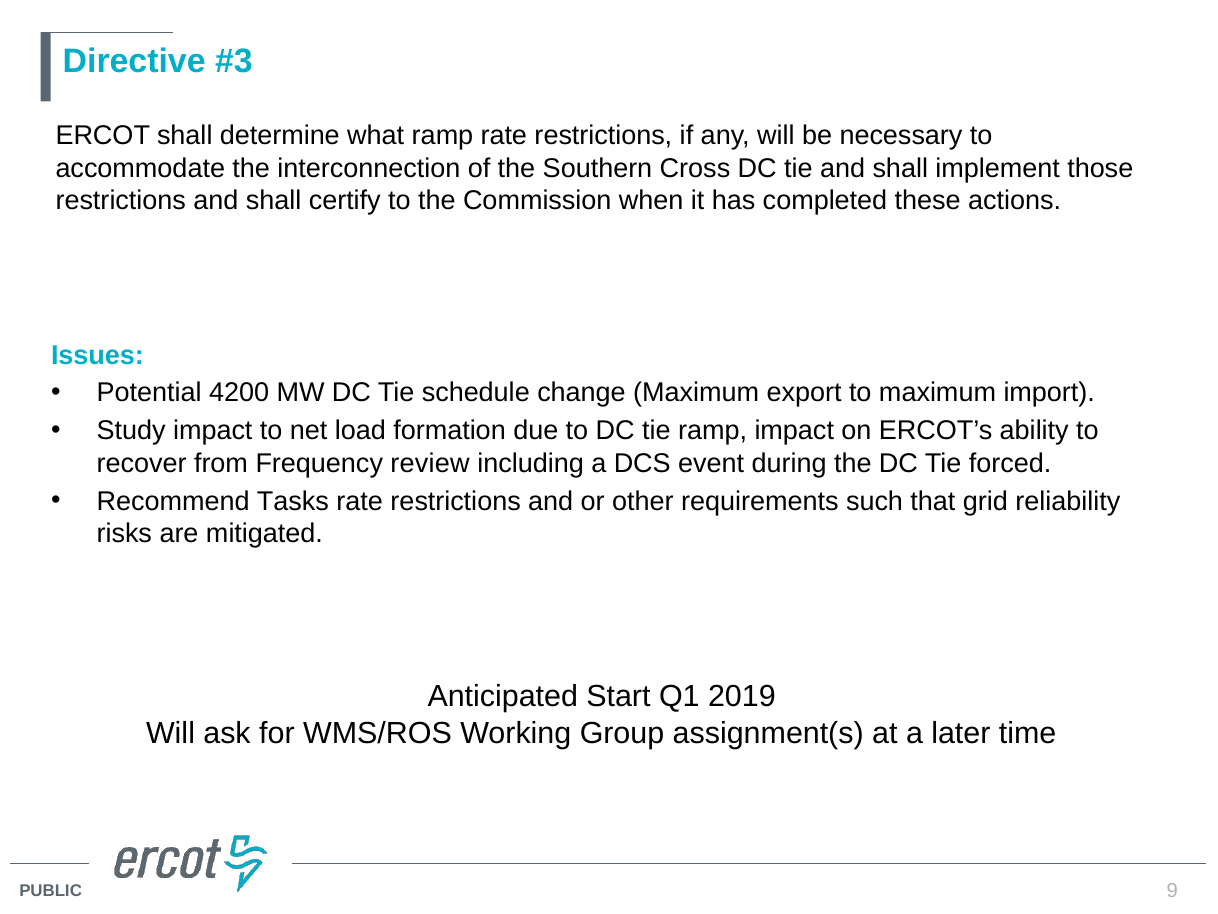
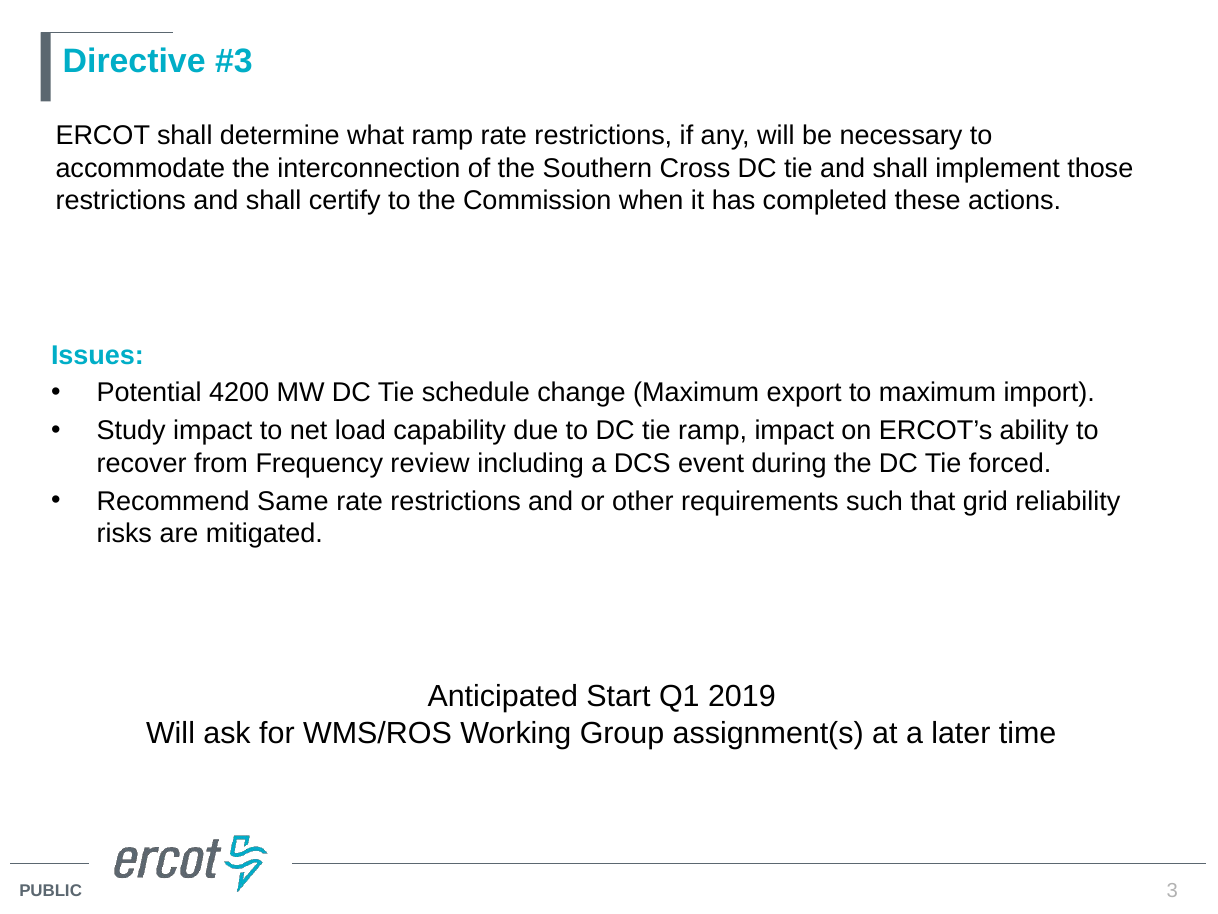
formation: formation -> capability
Tasks: Tasks -> Same
9: 9 -> 3
